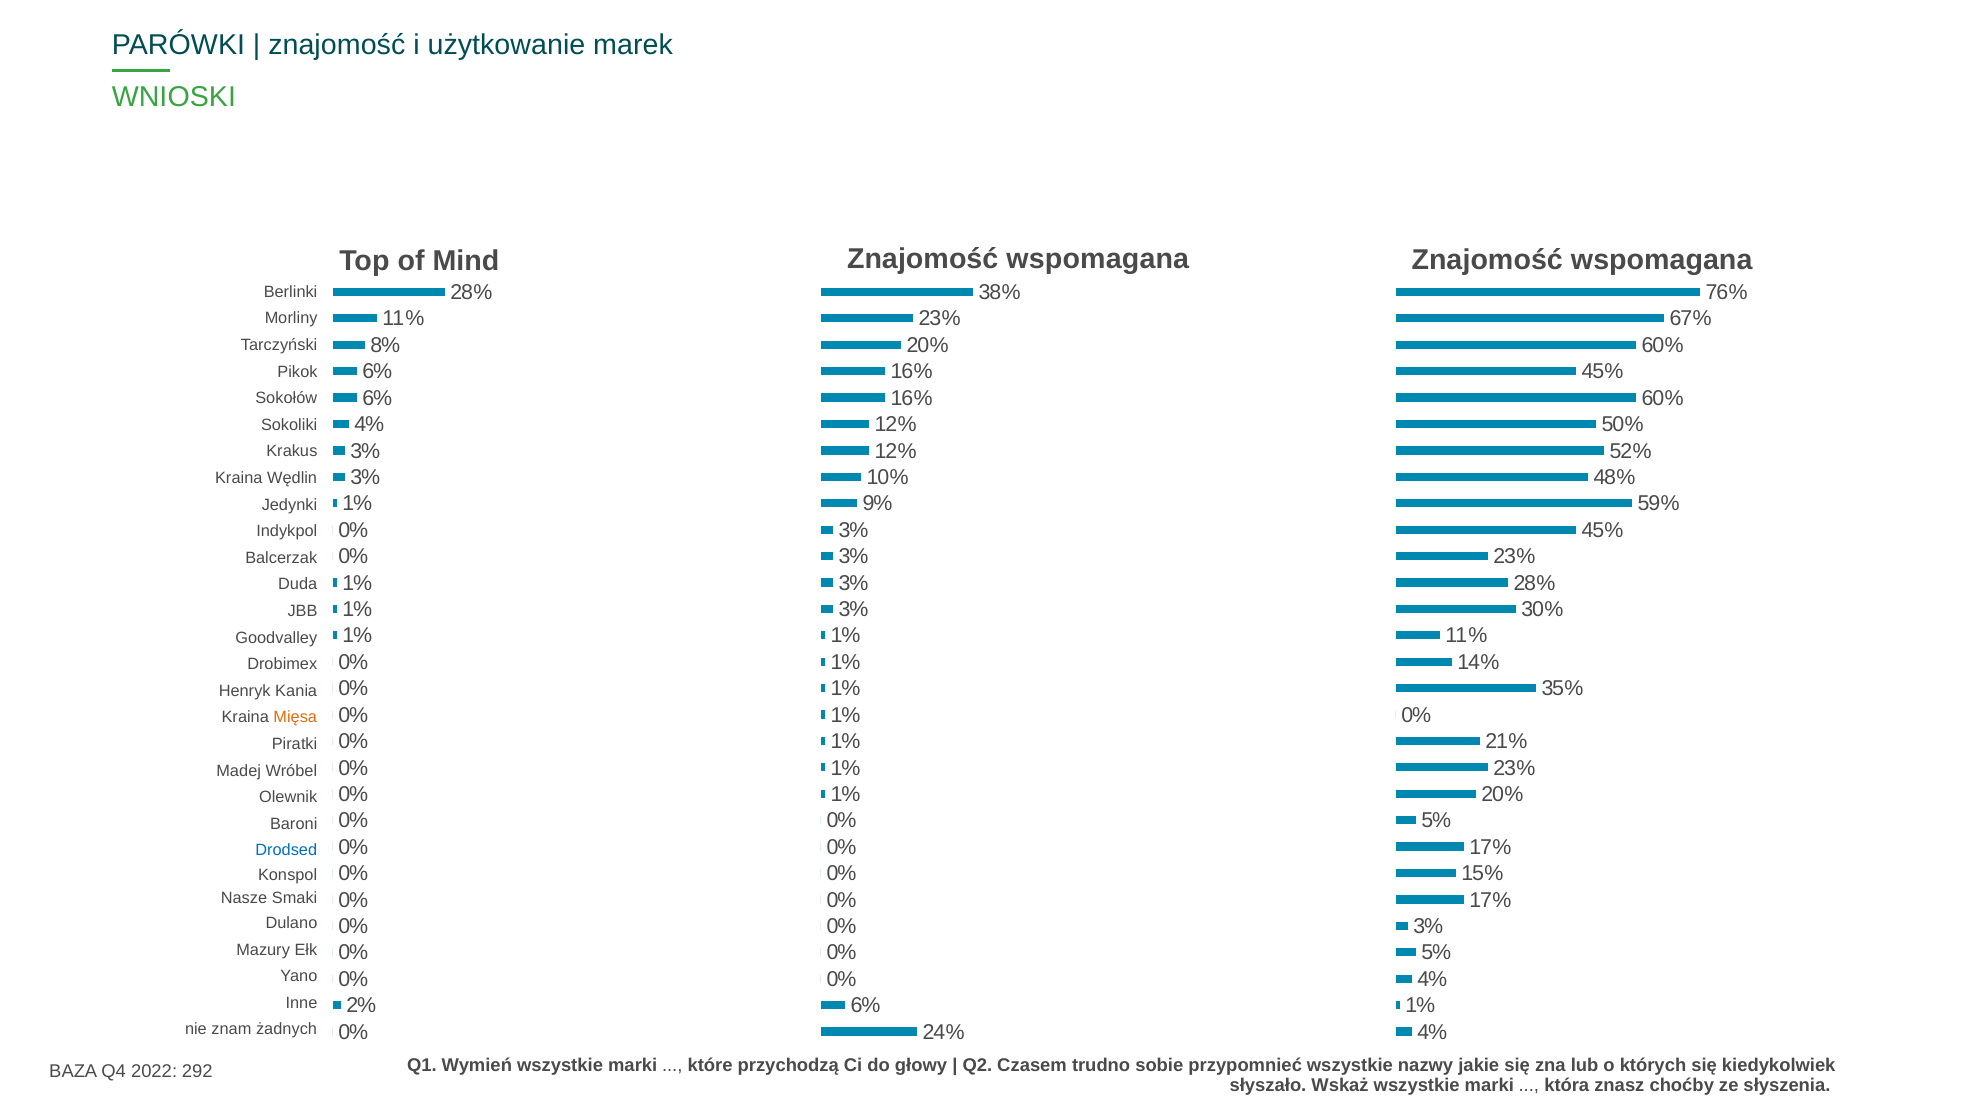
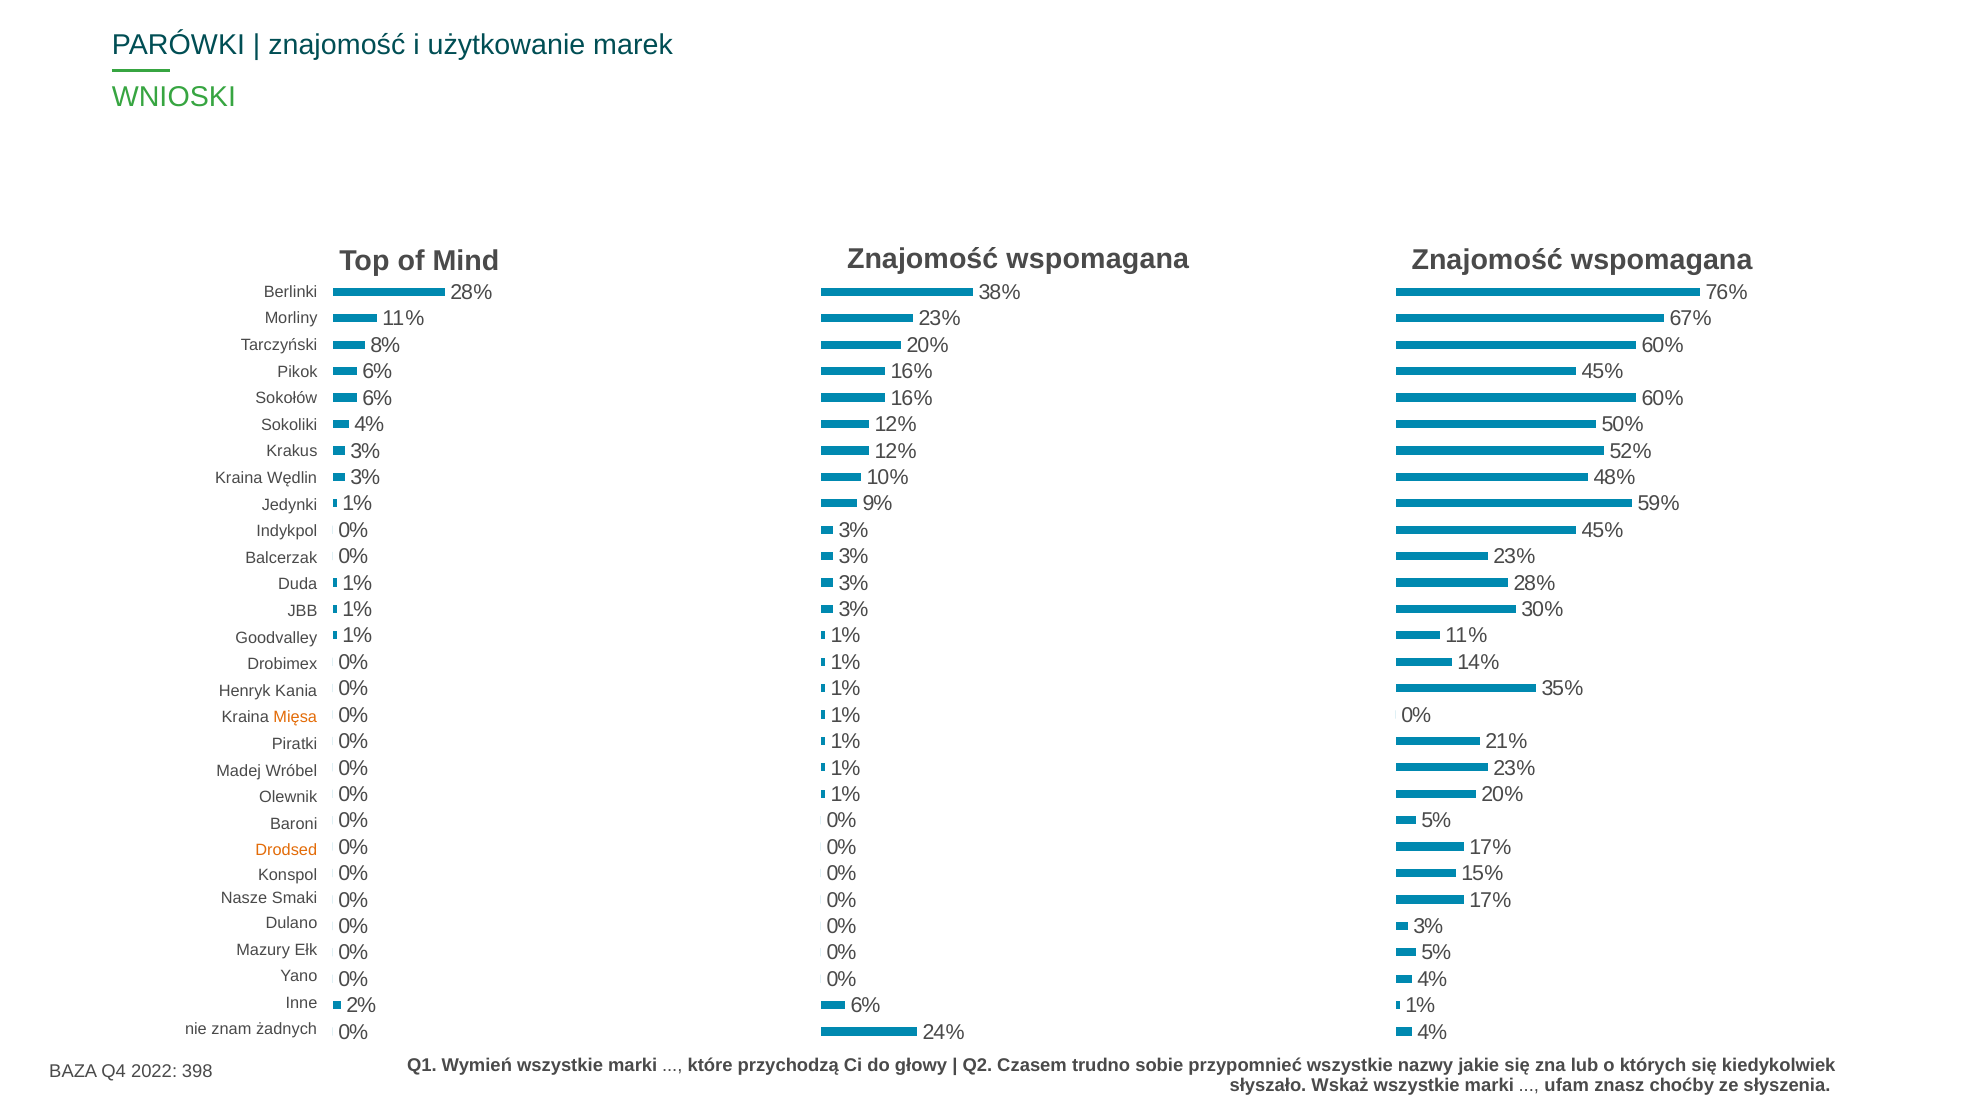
Drodsed colour: blue -> orange
292: 292 -> 398
która: która -> ufam
